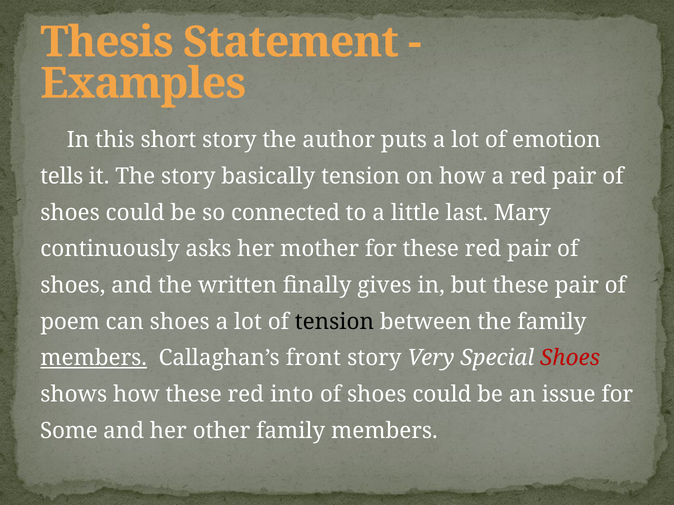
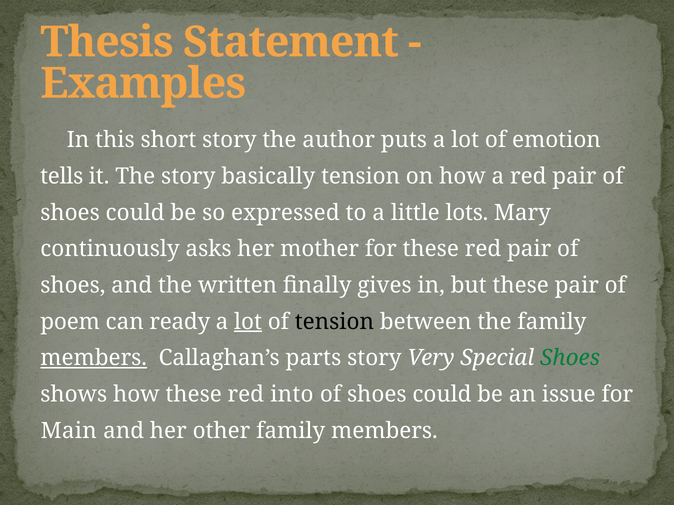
connected: connected -> expressed
last: last -> lots
can shoes: shoes -> ready
lot at (248, 322) underline: none -> present
front: front -> parts
Shoes at (570, 358) colour: red -> green
Some: Some -> Main
